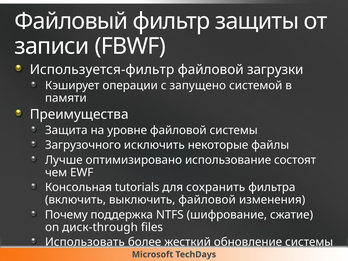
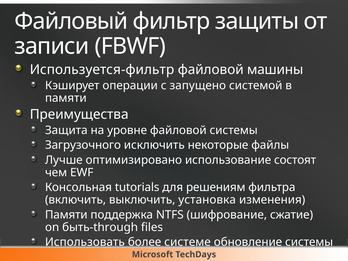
загрузки: загрузки -> машины
сохранить: сохранить -> решениям
выключить файловой: файловой -> установка
Почему at (66, 215): Почему -> Памяти
диск-through: диск-through -> быть-through
жесткий: жесткий -> системе
